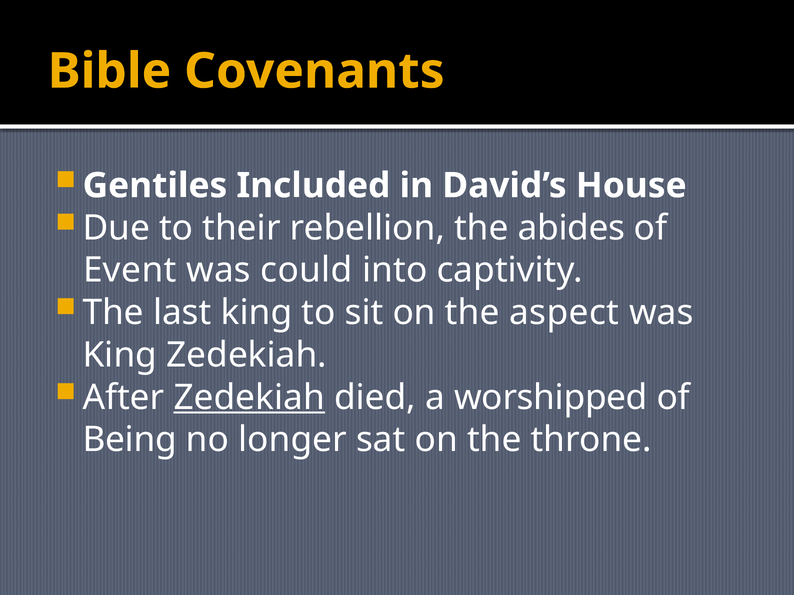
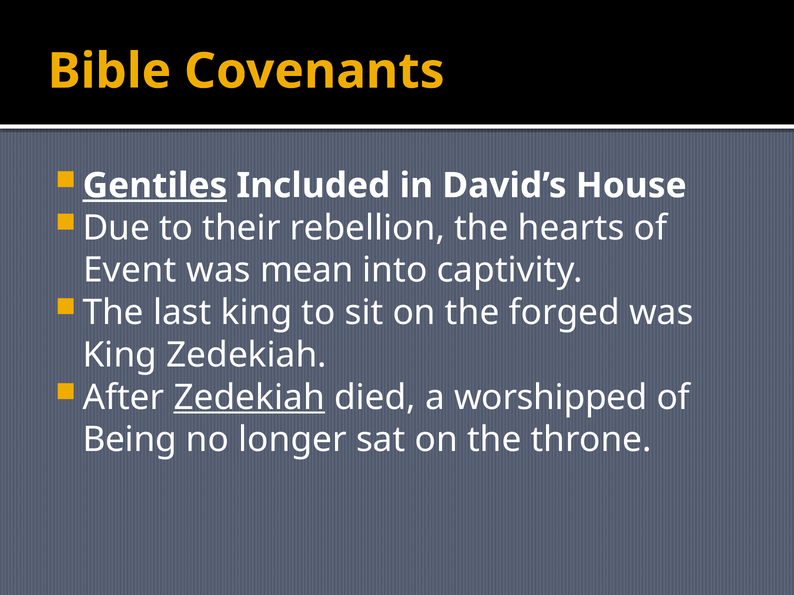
Gentiles underline: none -> present
abides: abides -> hearts
could: could -> mean
aspect: aspect -> forged
